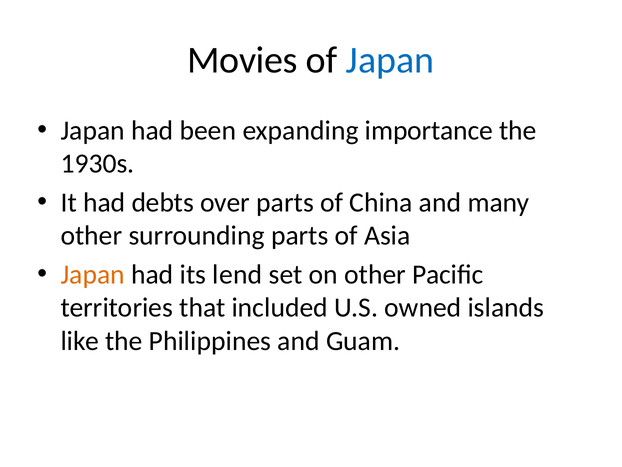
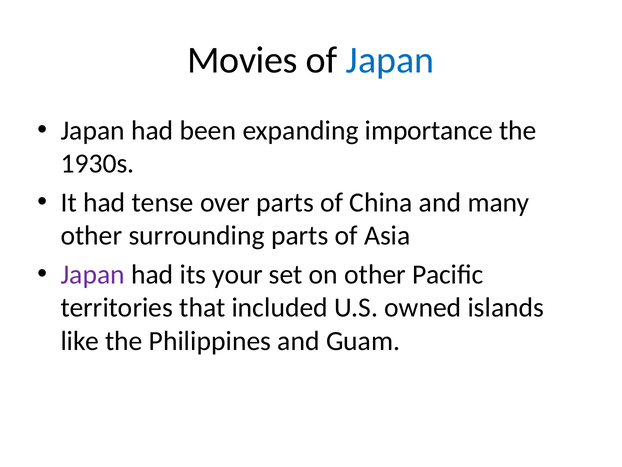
debts: debts -> tense
Japan at (93, 274) colour: orange -> purple
lend: lend -> your
